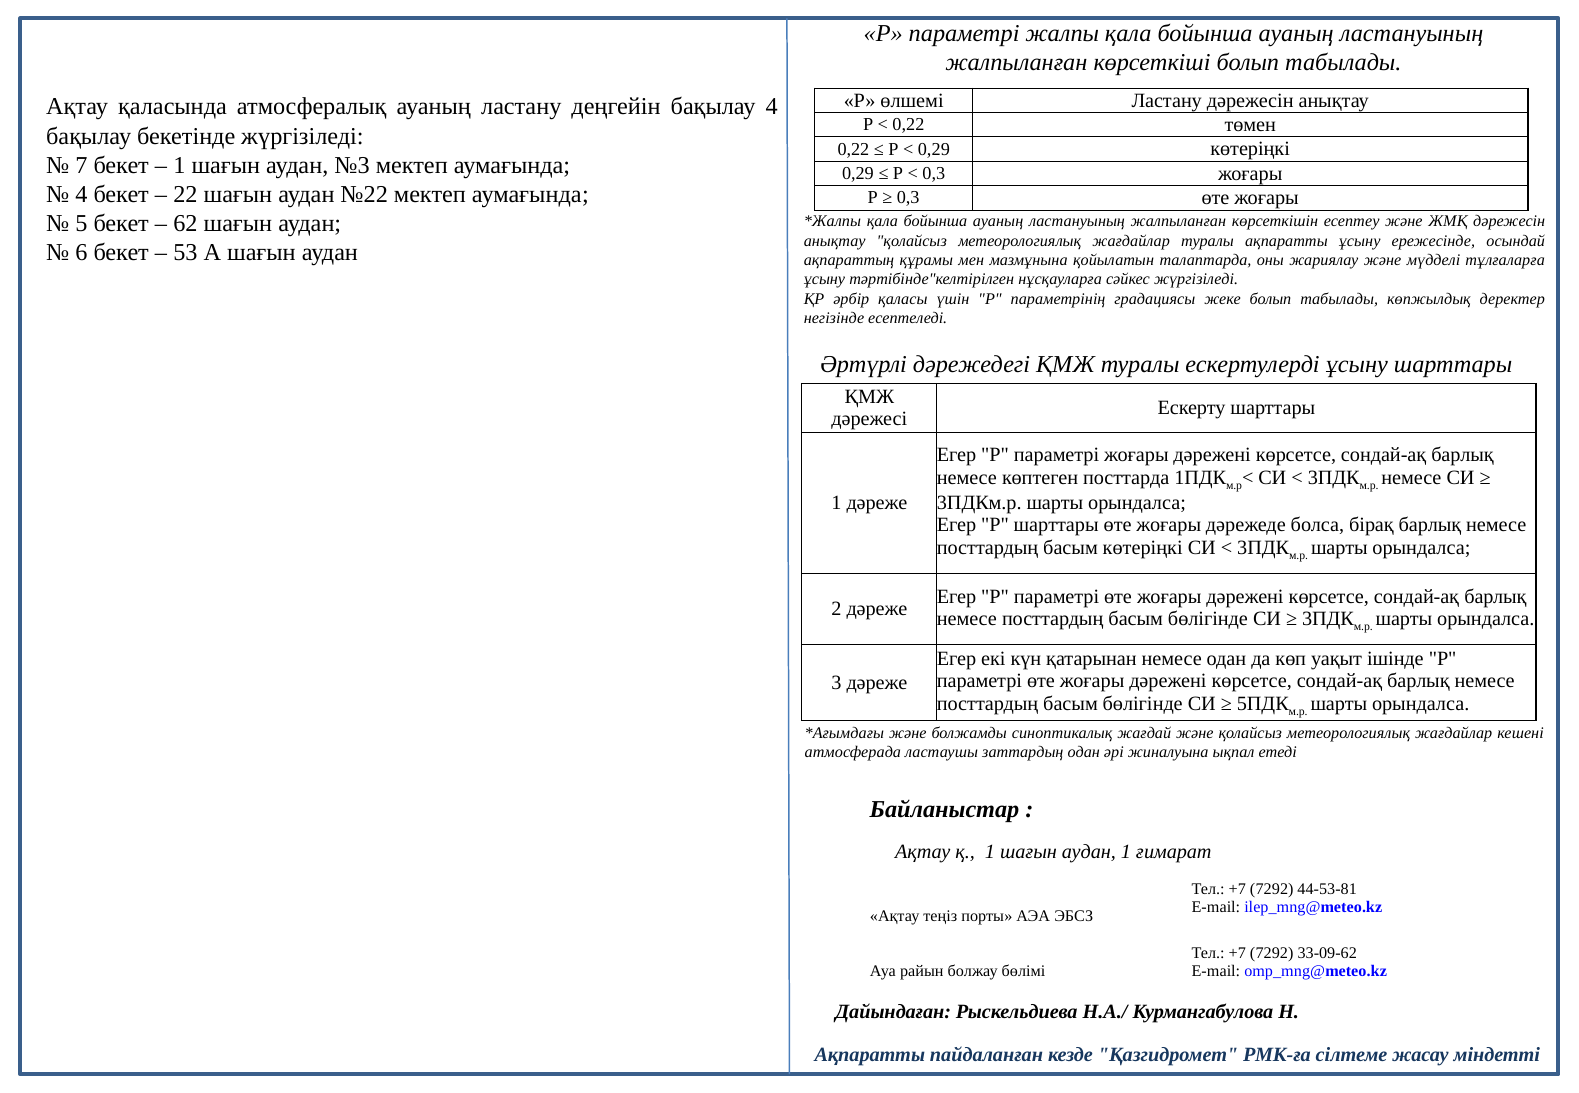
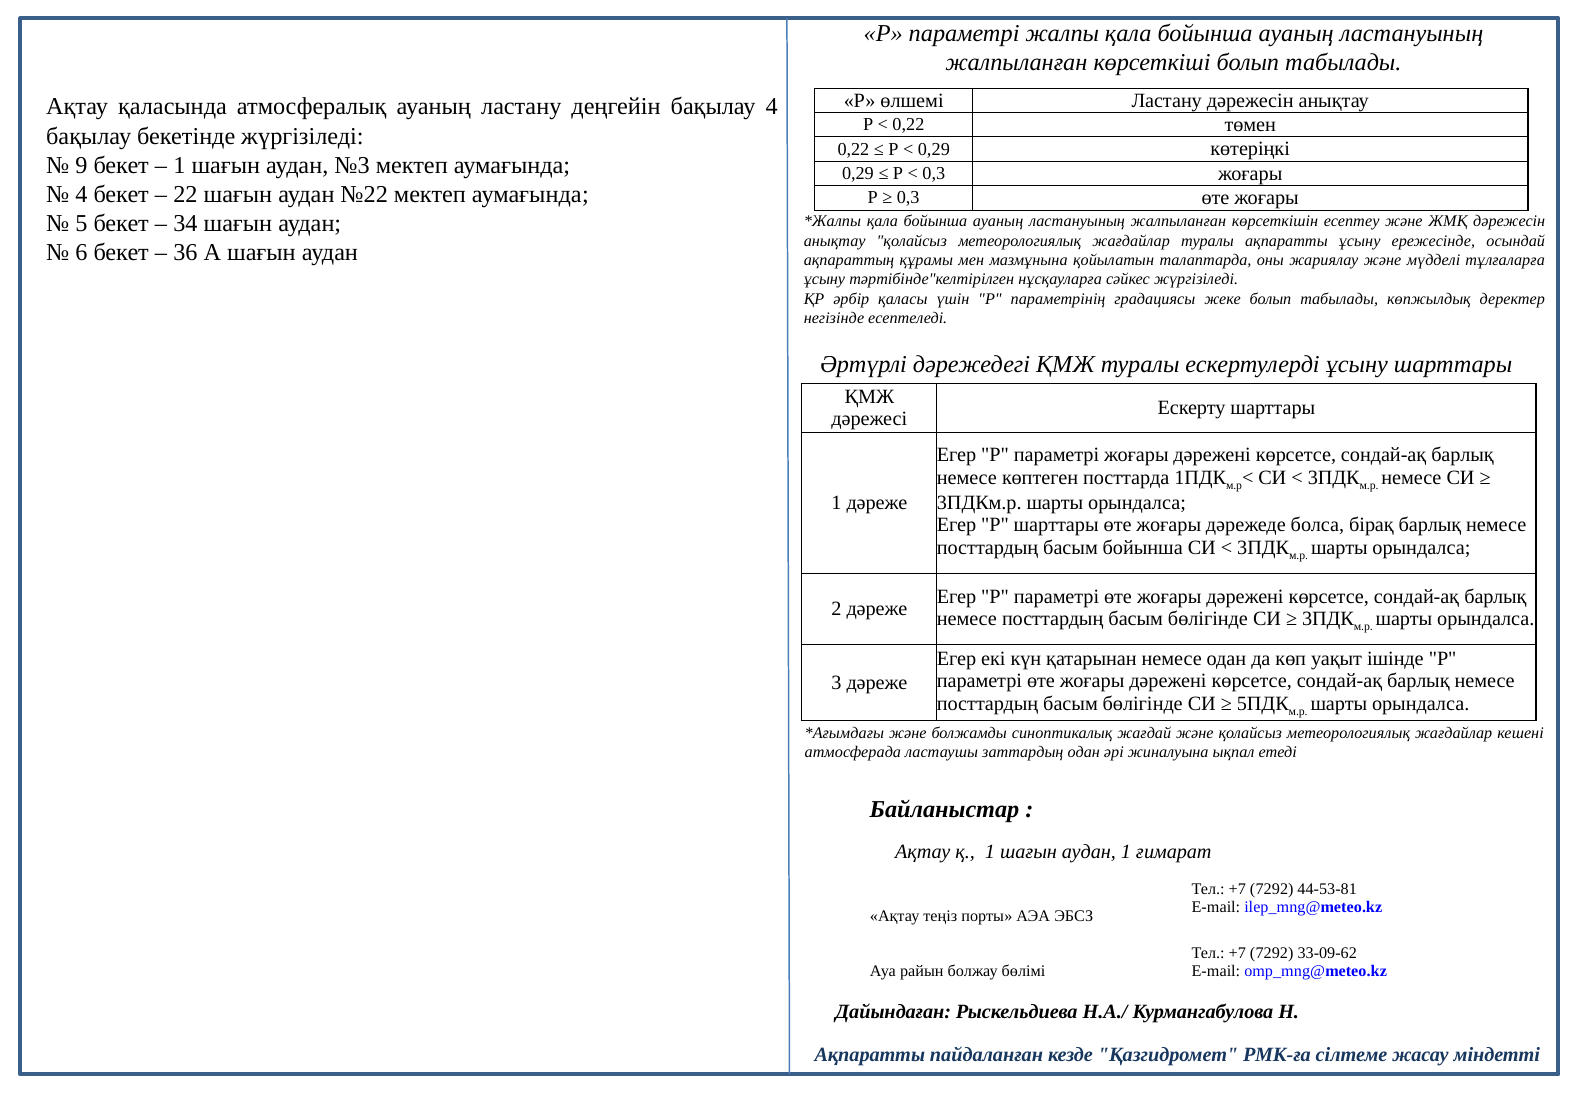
7: 7 -> 9
62: 62 -> 34
53: 53 -> 36
басым көтеріңкі: көтеріңкі -> бойынша
